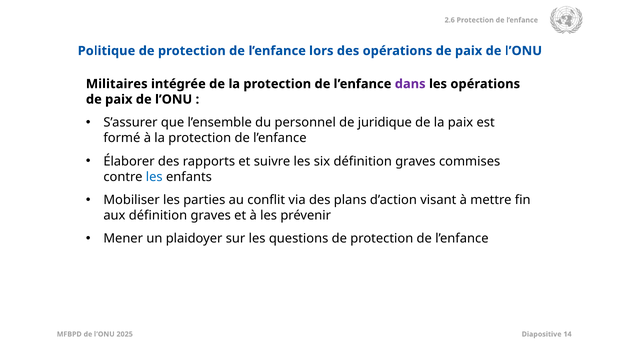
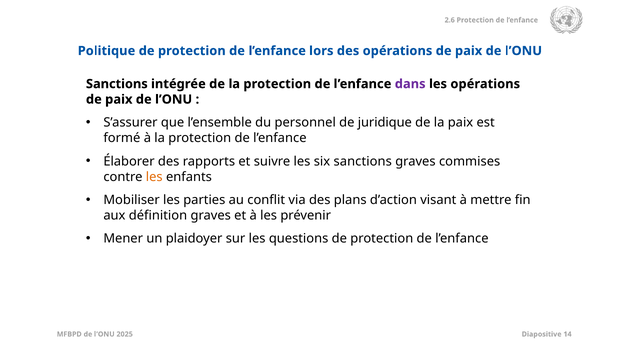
Militaires at (117, 84): Militaires -> Sanctions
six définition: définition -> sanctions
les at (154, 177) colour: blue -> orange
